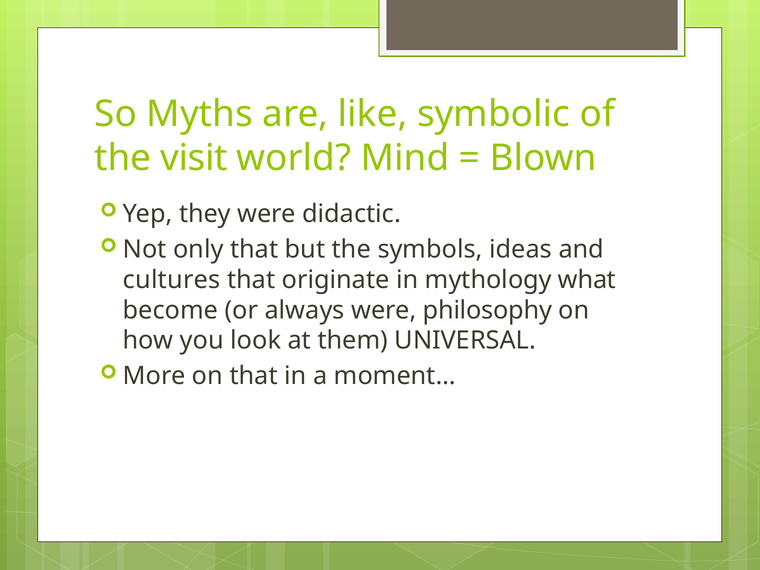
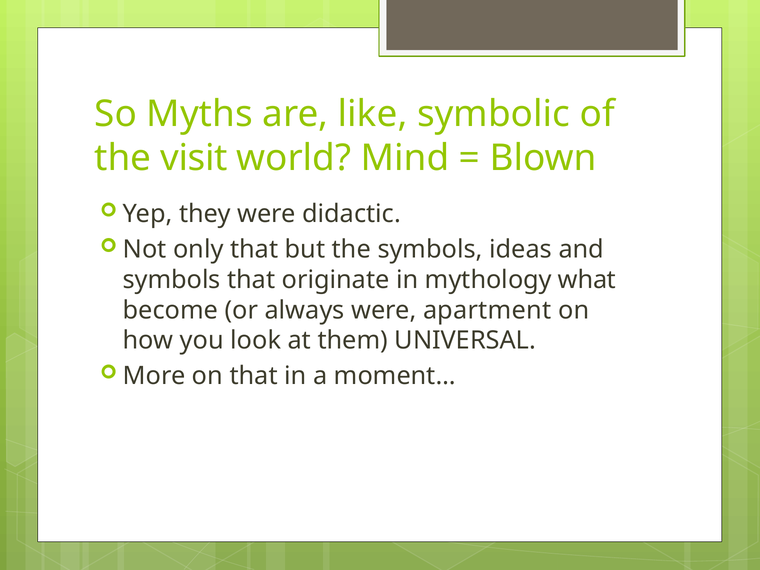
cultures at (172, 280): cultures -> symbols
philosophy: philosophy -> apartment
